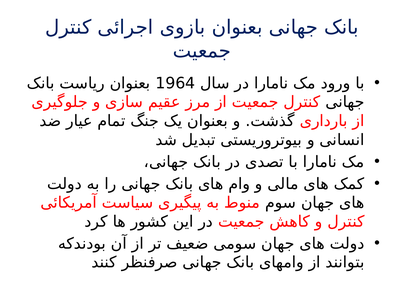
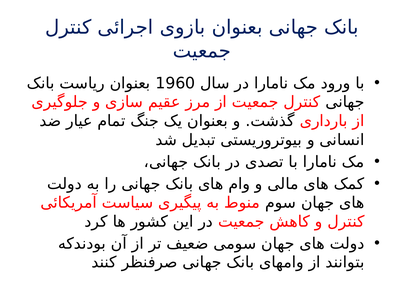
1964: 1964 -> 1960
